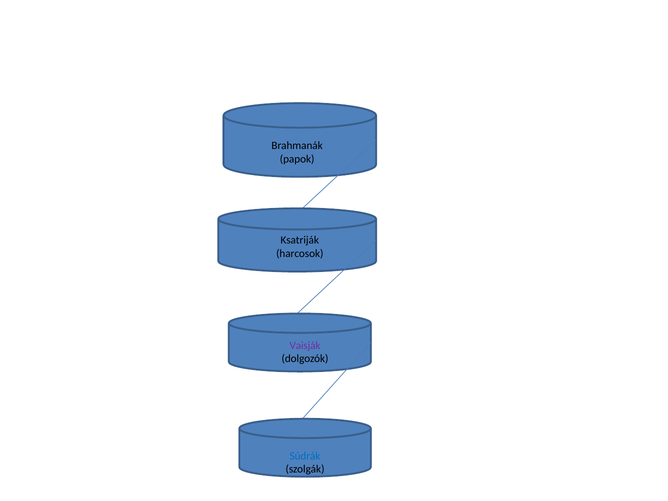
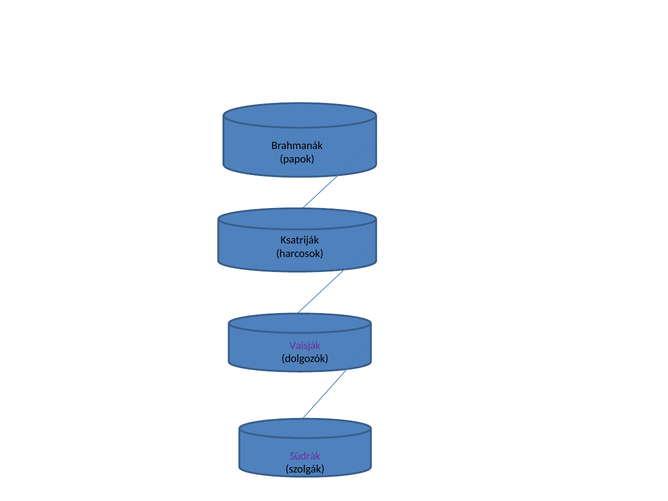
Súdrák colour: blue -> purple
